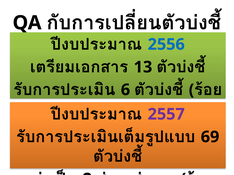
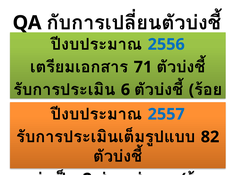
13: 13 -> 71
2557 colour: purple -> blue
69: 69 -> 82
